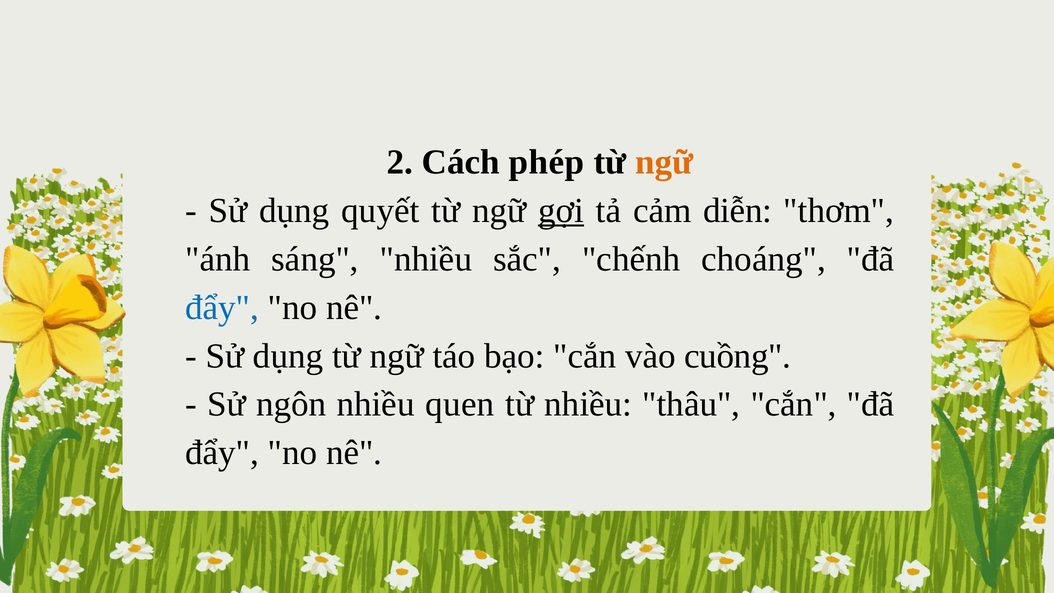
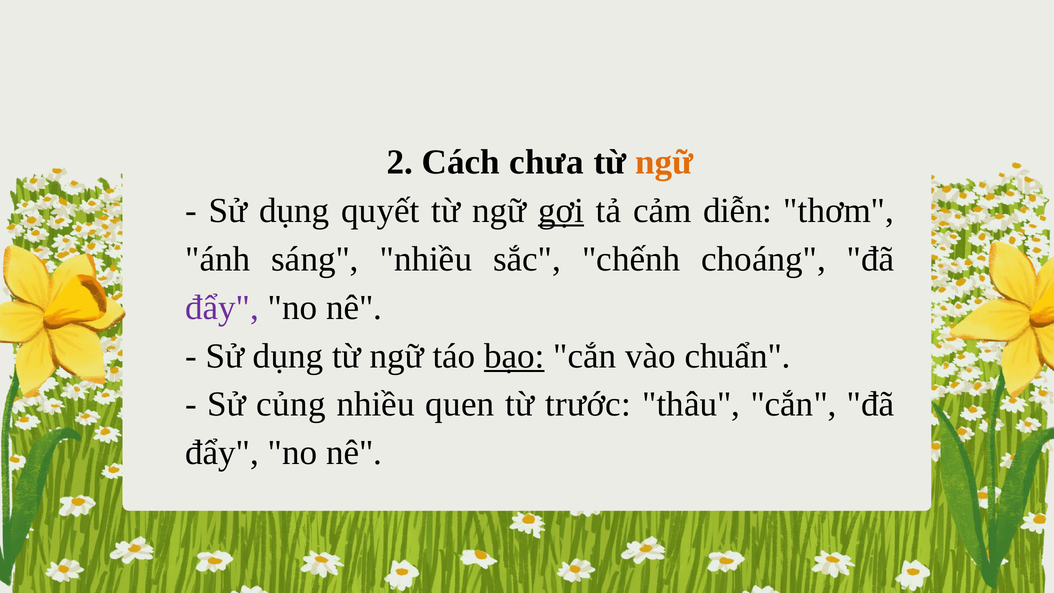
phép: phép -> chưa
đẩy at (222, 307) colour: blue -> purple
bạo underline: none -> present
cuồng: cuồng -> chuẩn
ngôn: ngôn -> củng
từ nhiều: nhiều -> trước
